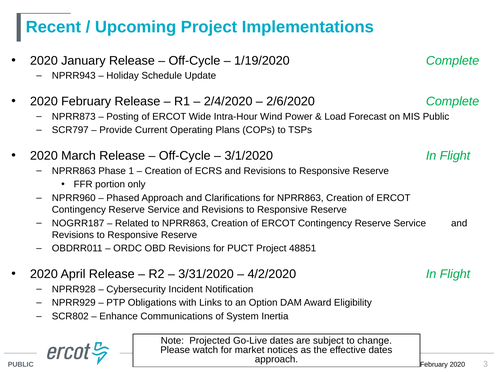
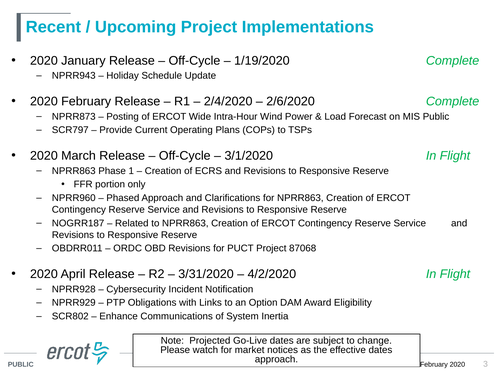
48851: 48851 -> 87068
